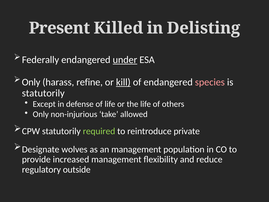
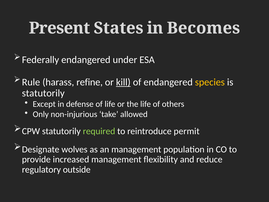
Killed: Killed -> States
Delisting: Delisting -> Becomes
under underline: present -> none
Only at (31, 82): Only -> Rule
species colour: pink -> yellow
private: private -> permit
